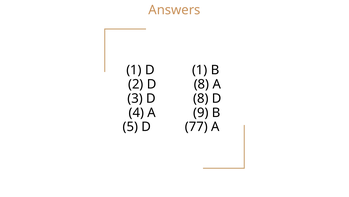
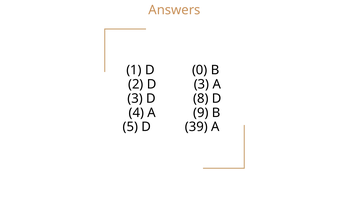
D 1: 1 -> 0
2 D 8: 8 -> 3
77: 77 -> 39
